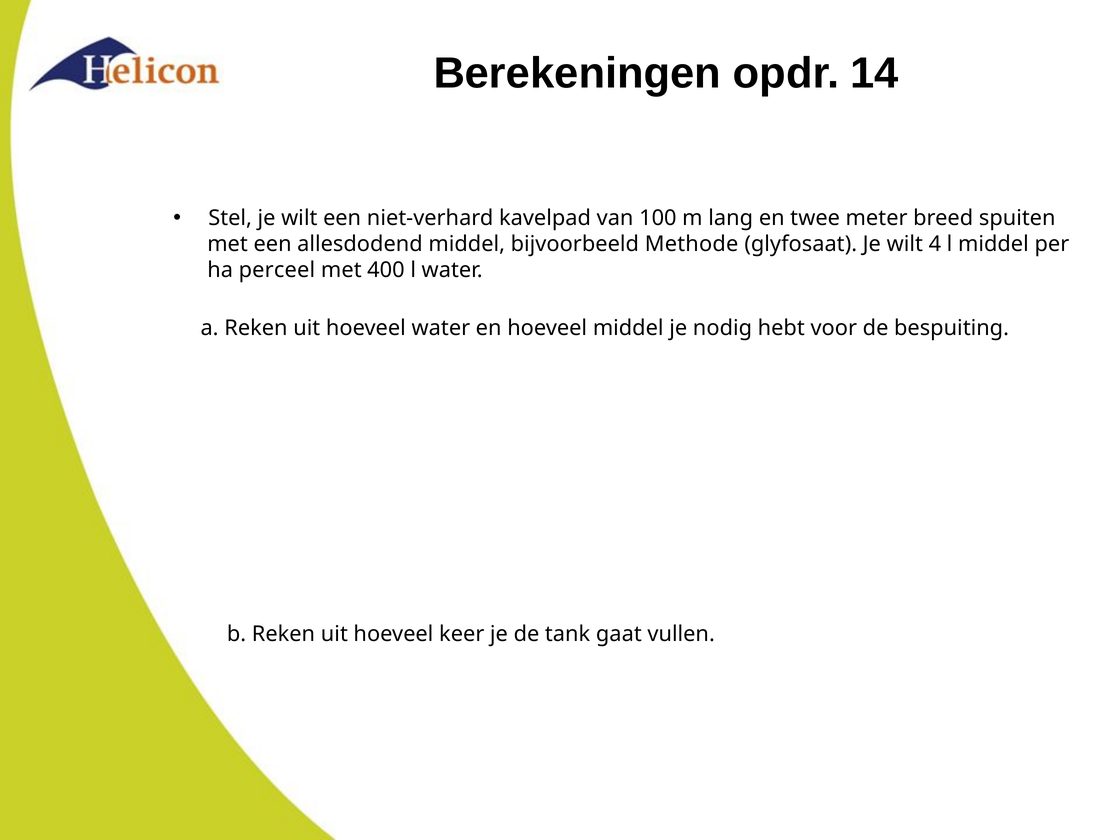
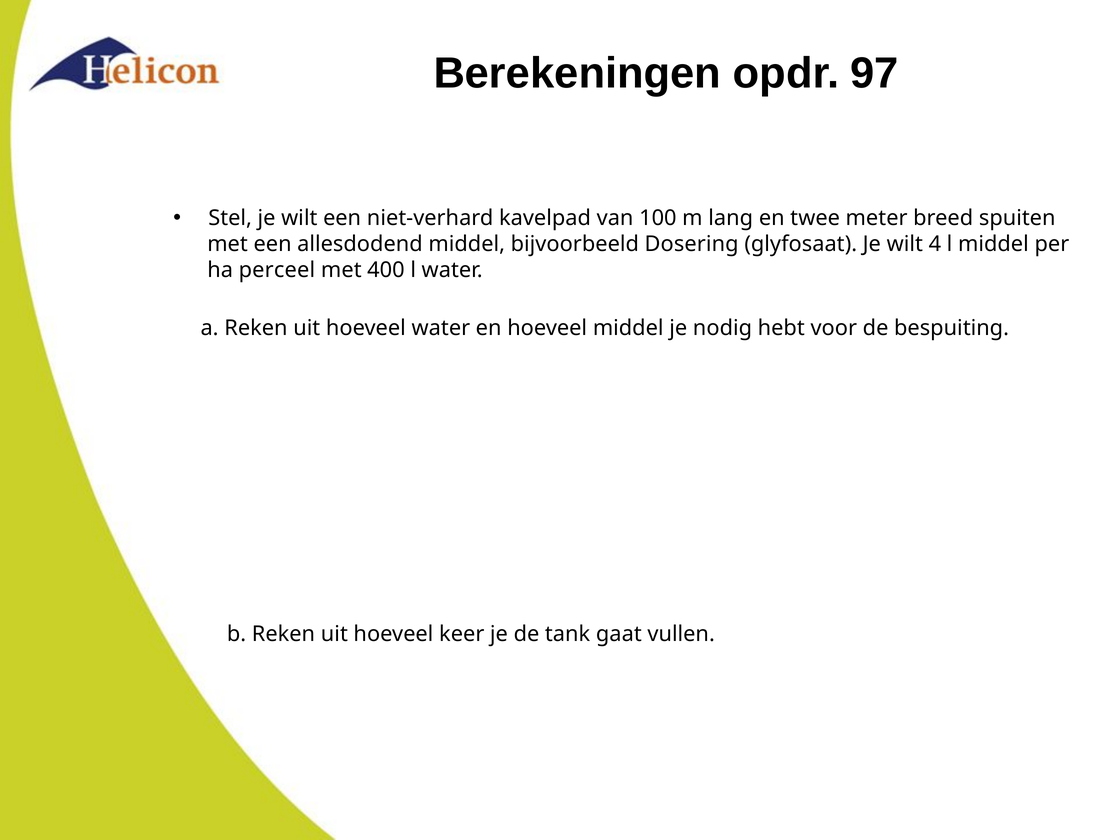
14: 14 -> 97
Methode: Methode -> Dosering
